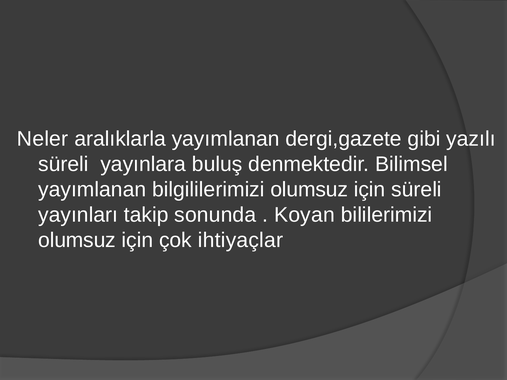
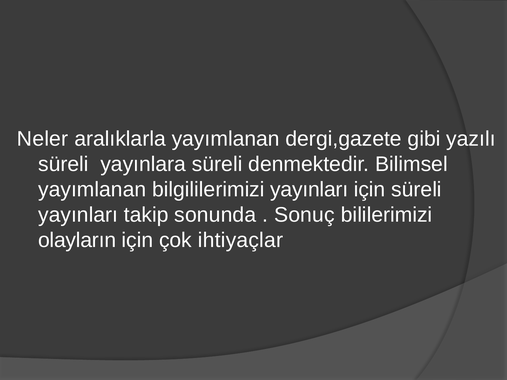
yayınlara buluş: buluş -> süreli
bilgililerimizi olumsuz: olumsuz -> yayınları
Koyan: Koyan -> Sonuç
olumsuz at (77, 240): olumsuz -> olayların
